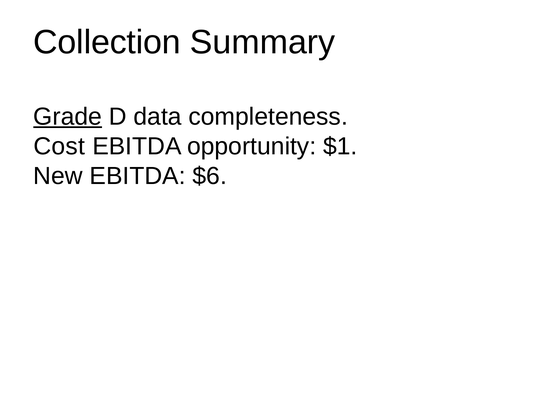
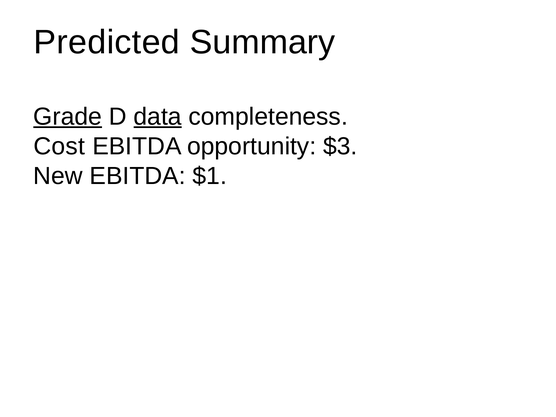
Collection: Collection -> Predicted
data underline: none -> present
$1: $1 -> $3
$6: $6 -> $1
